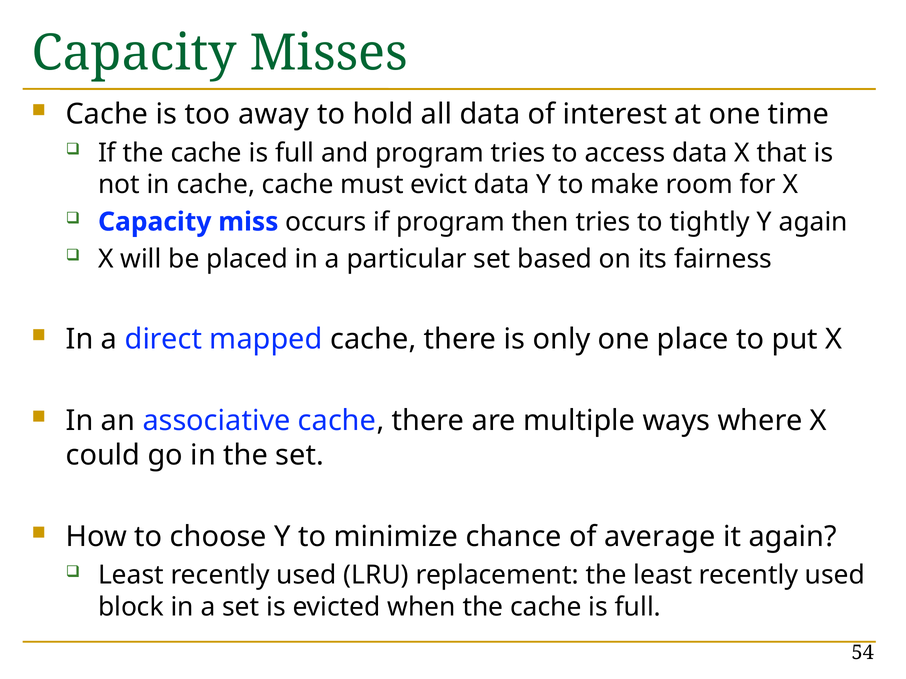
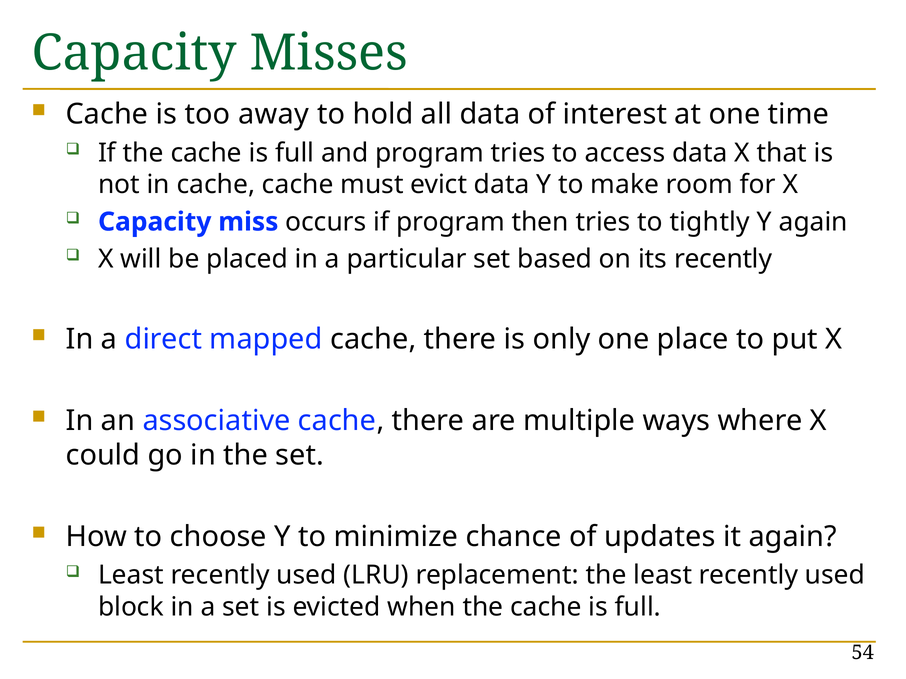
its fairness: fairness -> recently
average: average -> updates
